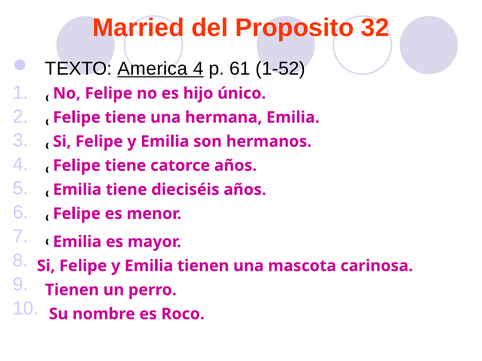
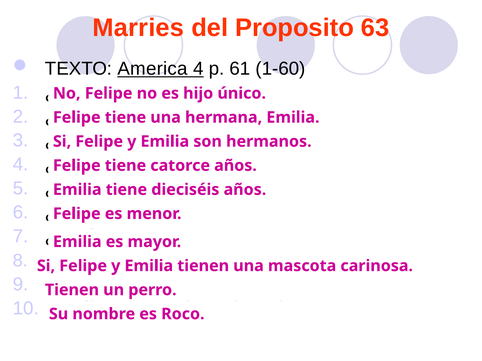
Married: Married -> Marries
32: 32 -> 63
1-52: 1-52 -> 1-60
